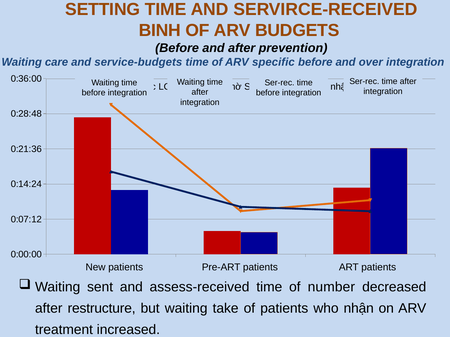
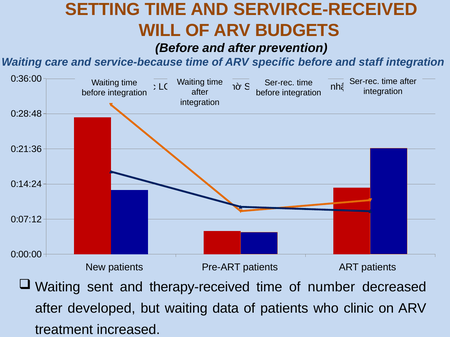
BINH: BINH -> WILL
service-budgets: service-budgets -> service-because
over: over -> staff
assess-received: assess-received -> therapy-received
restructure: restructure -> developed
take: take -> data
who nhận: nhận -> clinic
